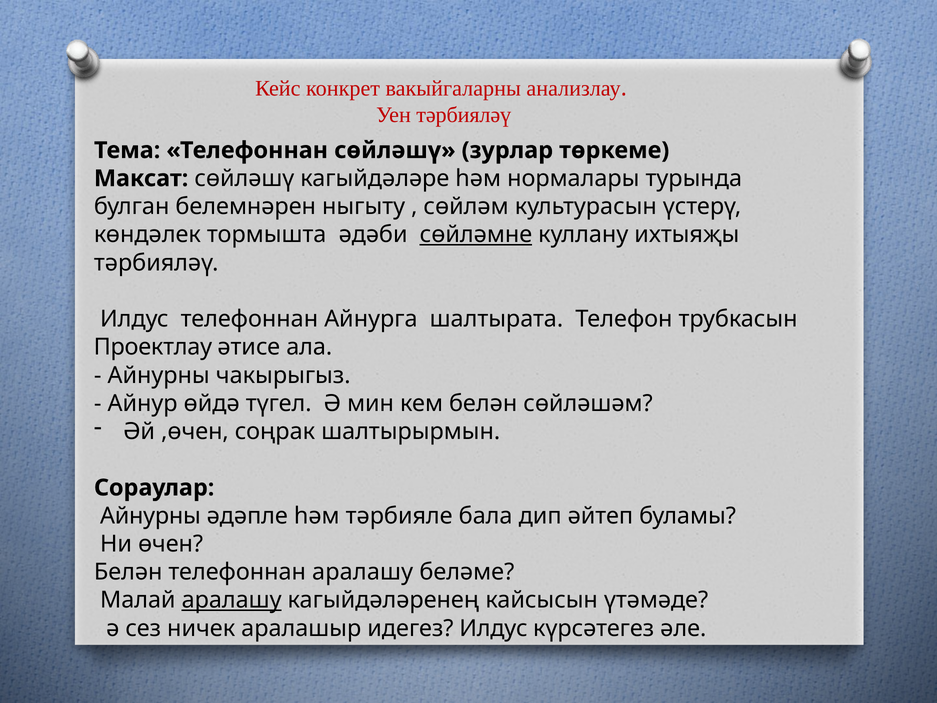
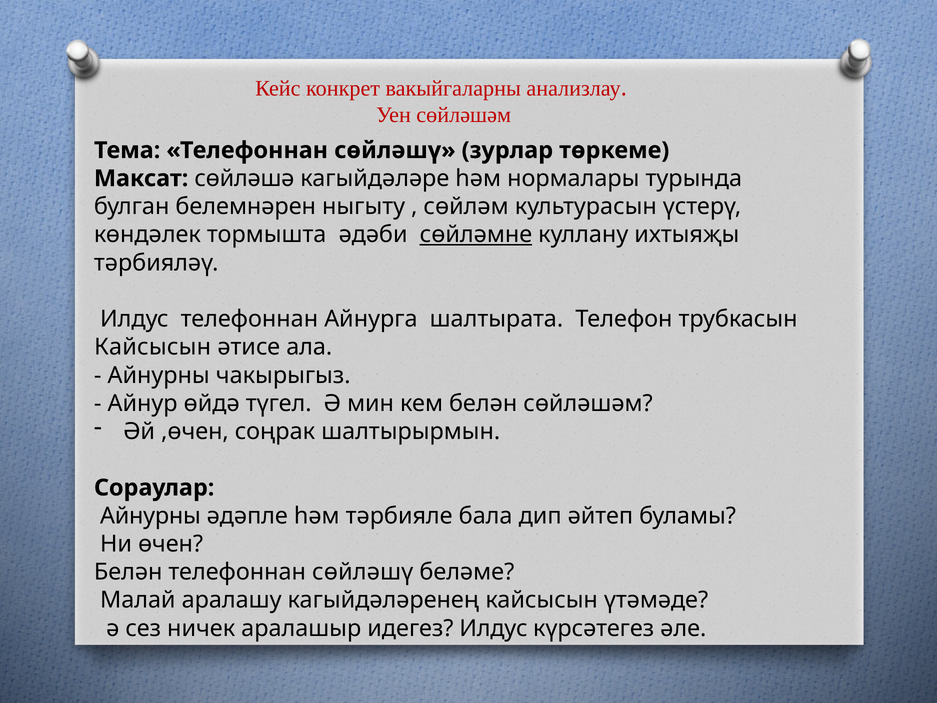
Уен тәрбияләү: тәрбияләү -> сөйләшәм
Максат сөйләшү: сөйләшү -> сөйләшә
Проектлау at (153, 347): Проектлау -> Кайсысын
аралашу at (363, 572): аралашу -> сөйләшү
аралашу at (232, 600) underline: present -> none
